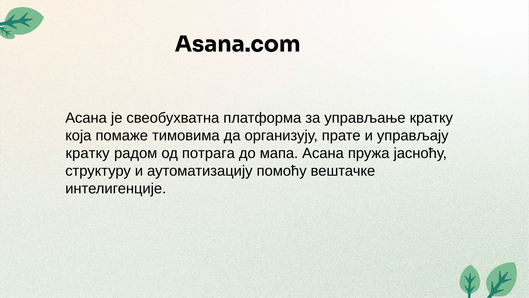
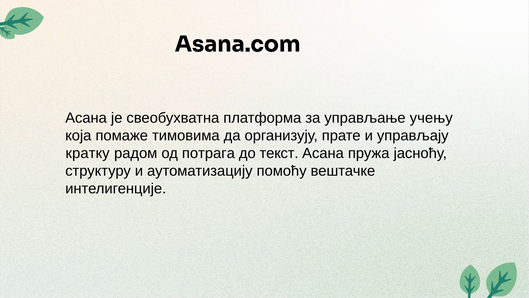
управљање кратку: кратку -> учењу
мапа: мапа -> текст
